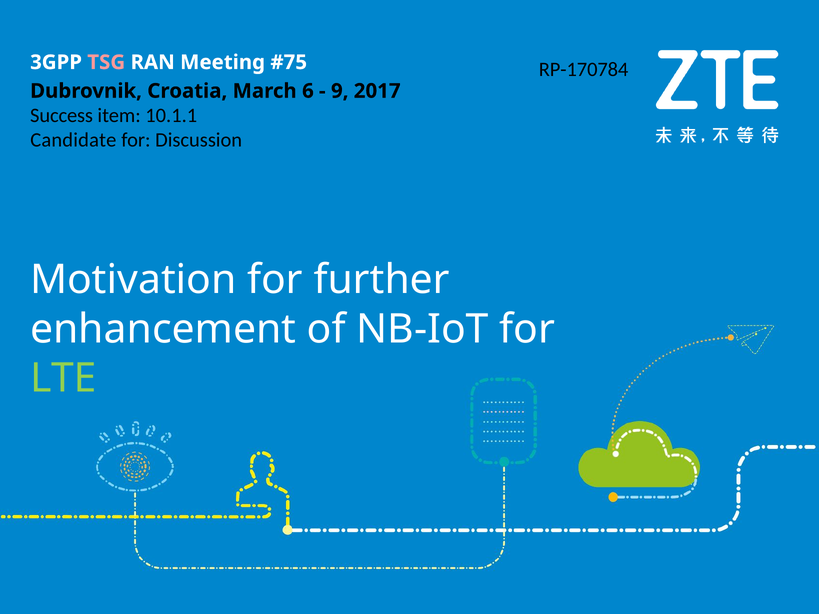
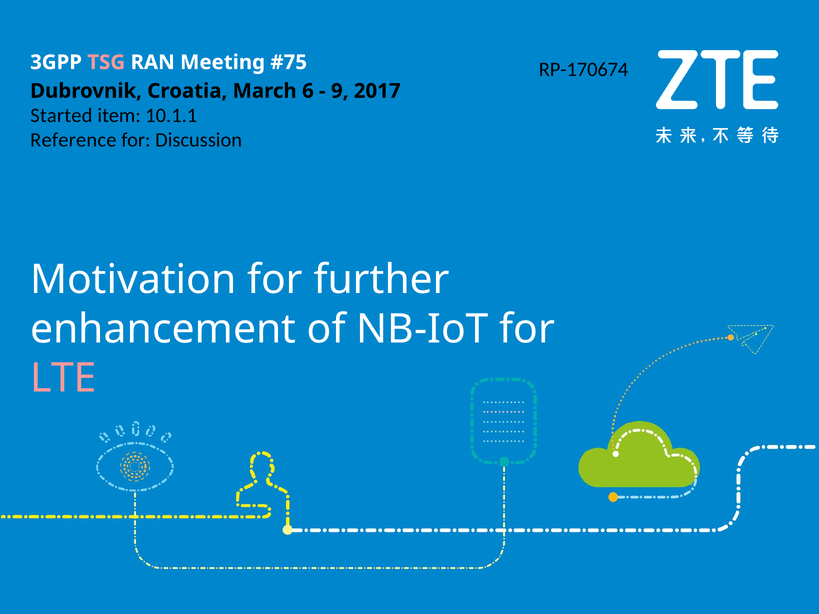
RP-170784: RP-170784 -> RP-170674
Success: Success -> Started
Candidate: Candidate -> Reference
LTE colour: light green -> pink
